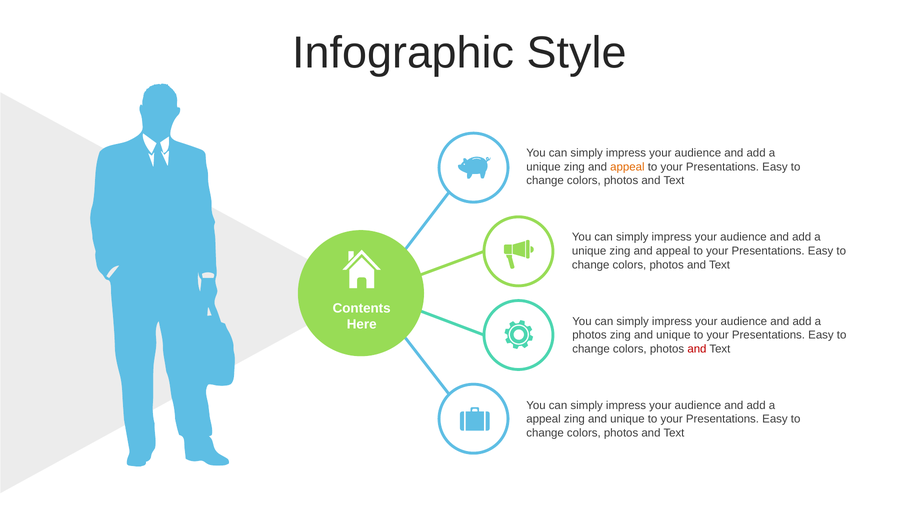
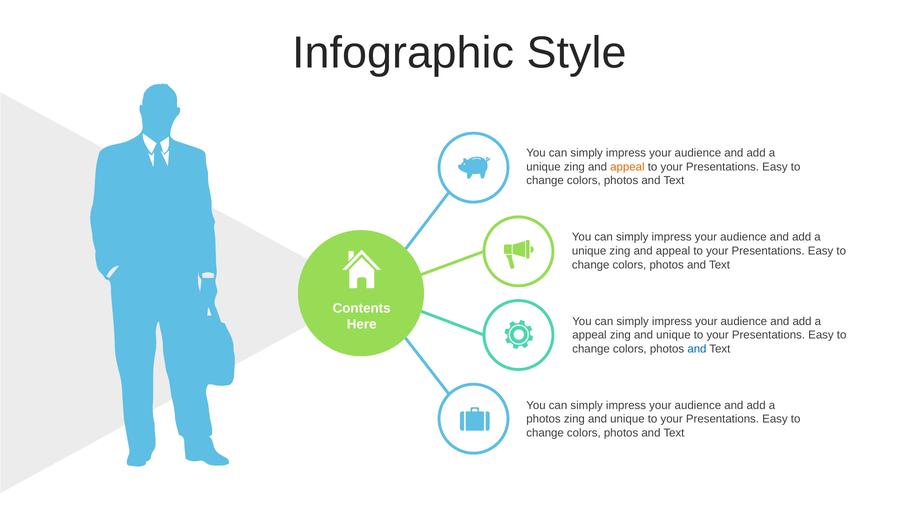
photos at (589, 335): photos -> appeal
and at (697, 349) colour: red -> blue
appeal at (544, 419): appeal -> photos
